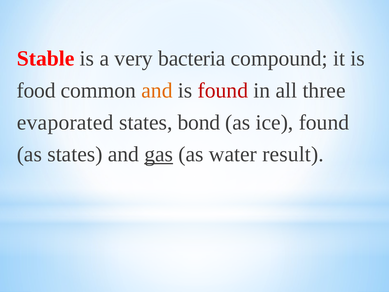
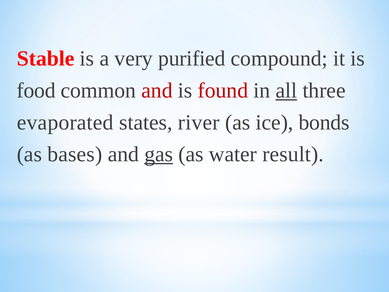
bacteria: bacteria -> purified
and at (157, 90) colour: orange -> red
all underline: none -> present
bond: bond -> river
ice found: found -> bonds
as states: states -> bases
